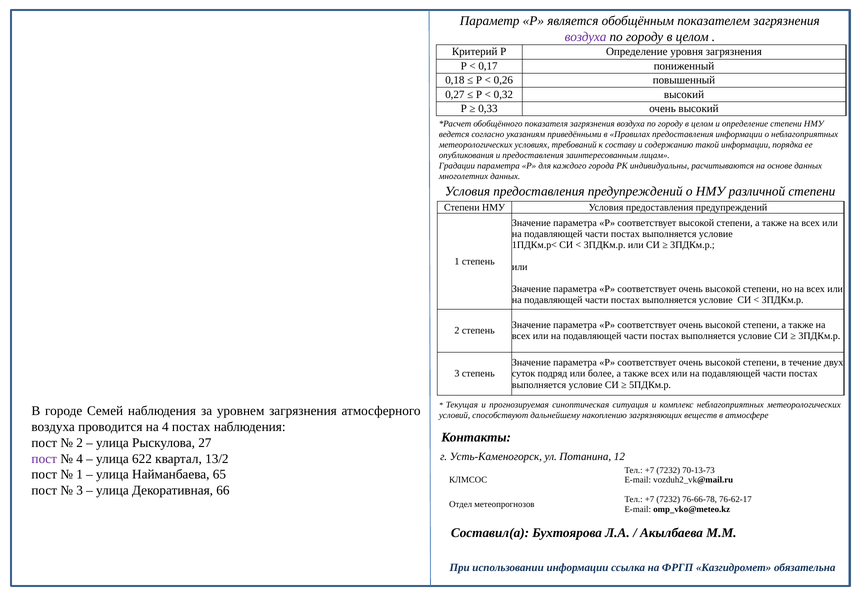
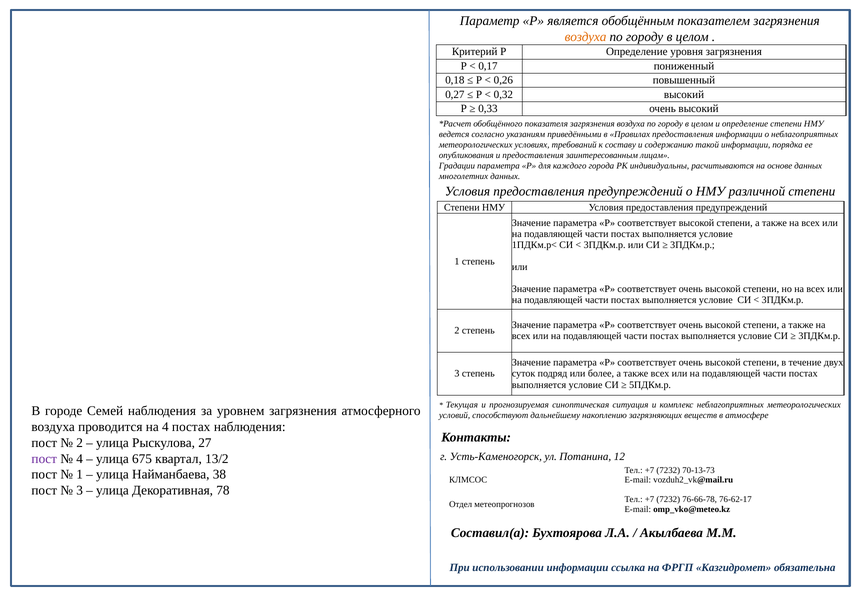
воздуха at (586, 37) colour: purple -> orange
622: 622 -> 675
65: 65 -> 38
66: 66 -> 78
